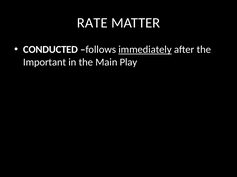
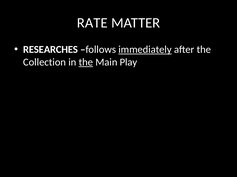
CONDUCTED: CONDUCTED -> RESEARCHES
Important: Important -> Collection
the at (86, 62) underline: none -> present
